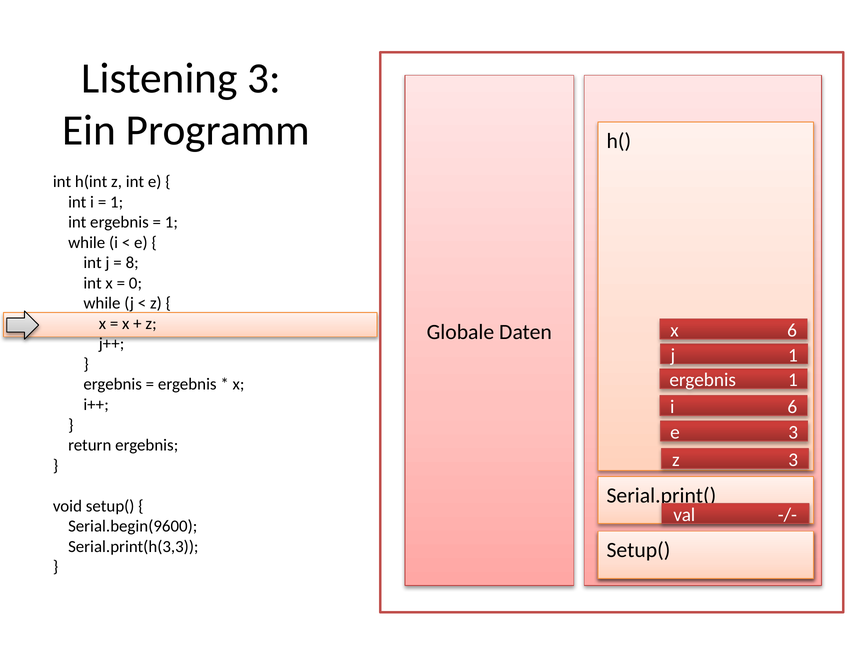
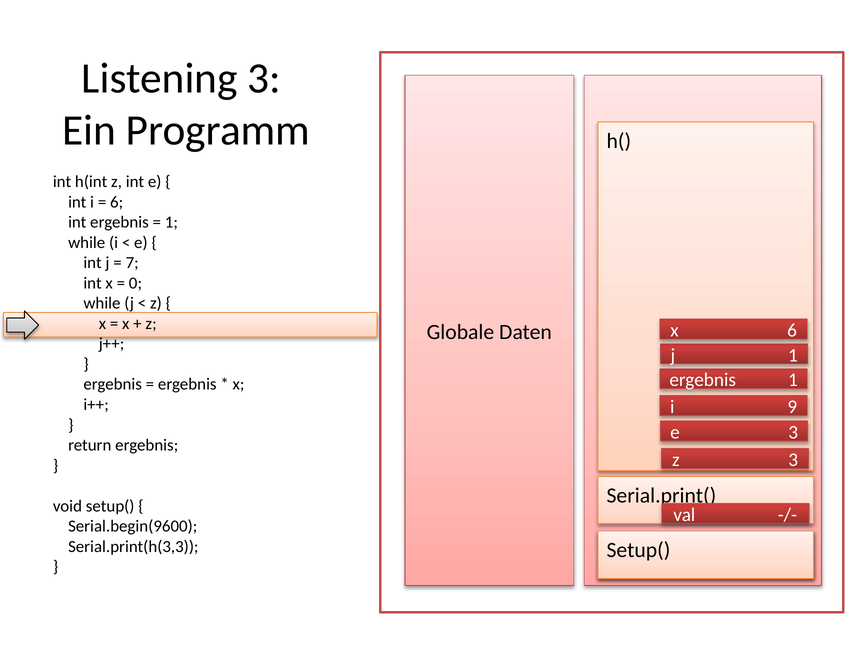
1 at (117, 202): 1 -> 6
8: 8 -> 7
i 6: 6 -> 9
